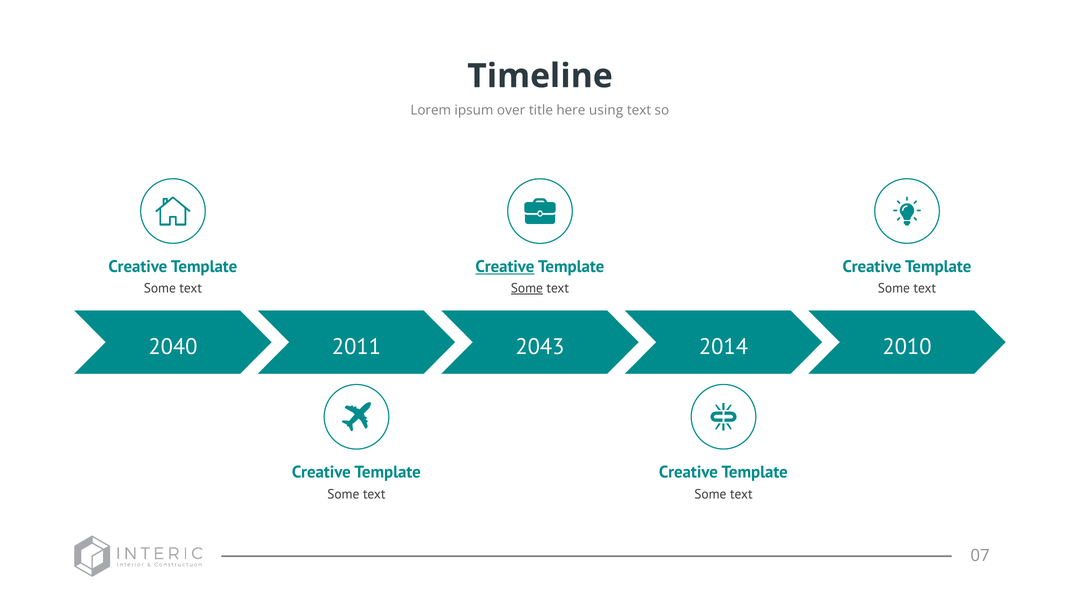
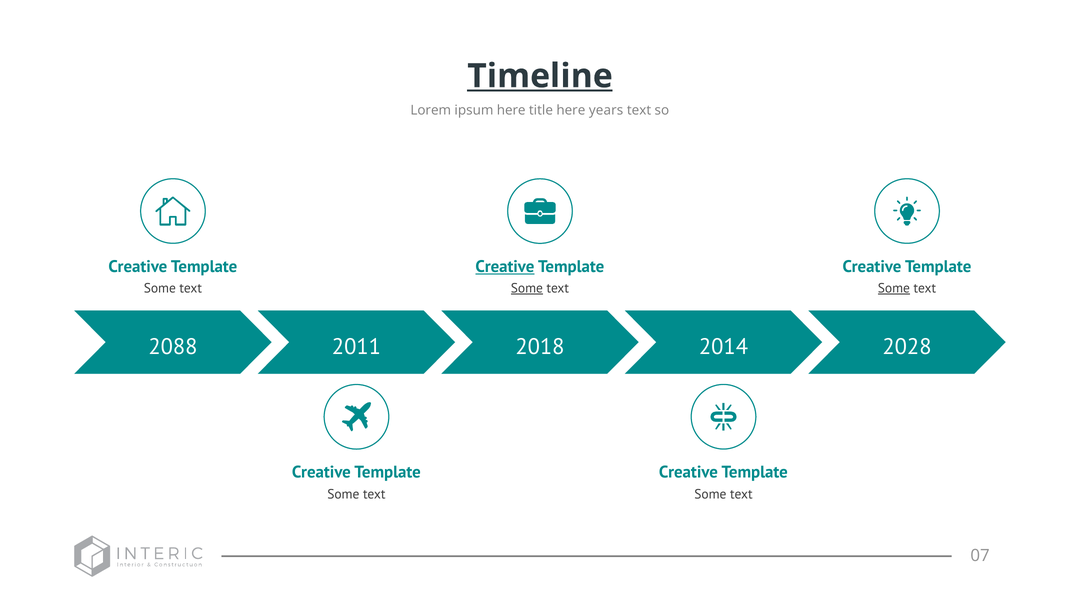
Timeline underline: none -> present
ipsum over: over -> here
using: using -> years
Some at (894, 289) underline: none -> present
2040: 2040 -> 2088
2043: 2043 -> 2018
2010: 2010 -> 2028
